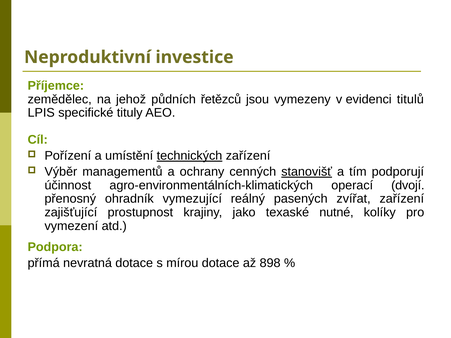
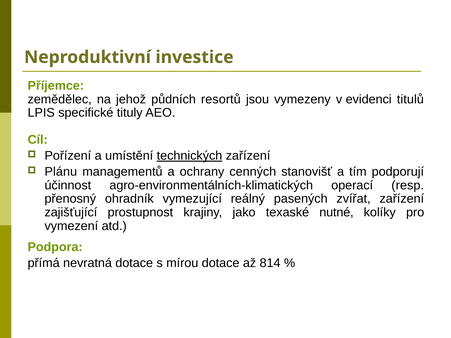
řetězců: řetězců -> resortů
Výběr: Výběr -> Plánu
stanovišť underline: present -> none
dvojí: dvojí -> resp
898: 898 -> 814
